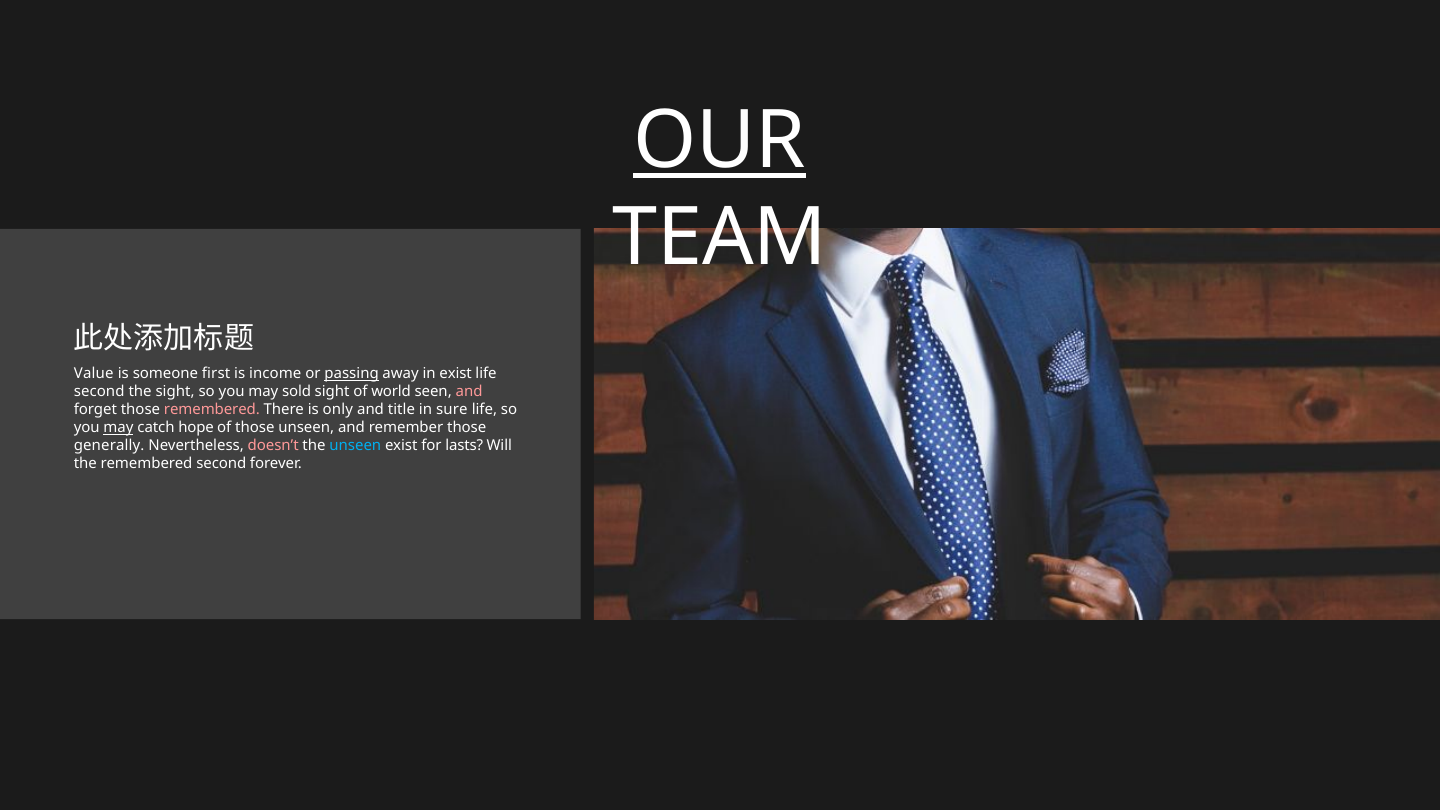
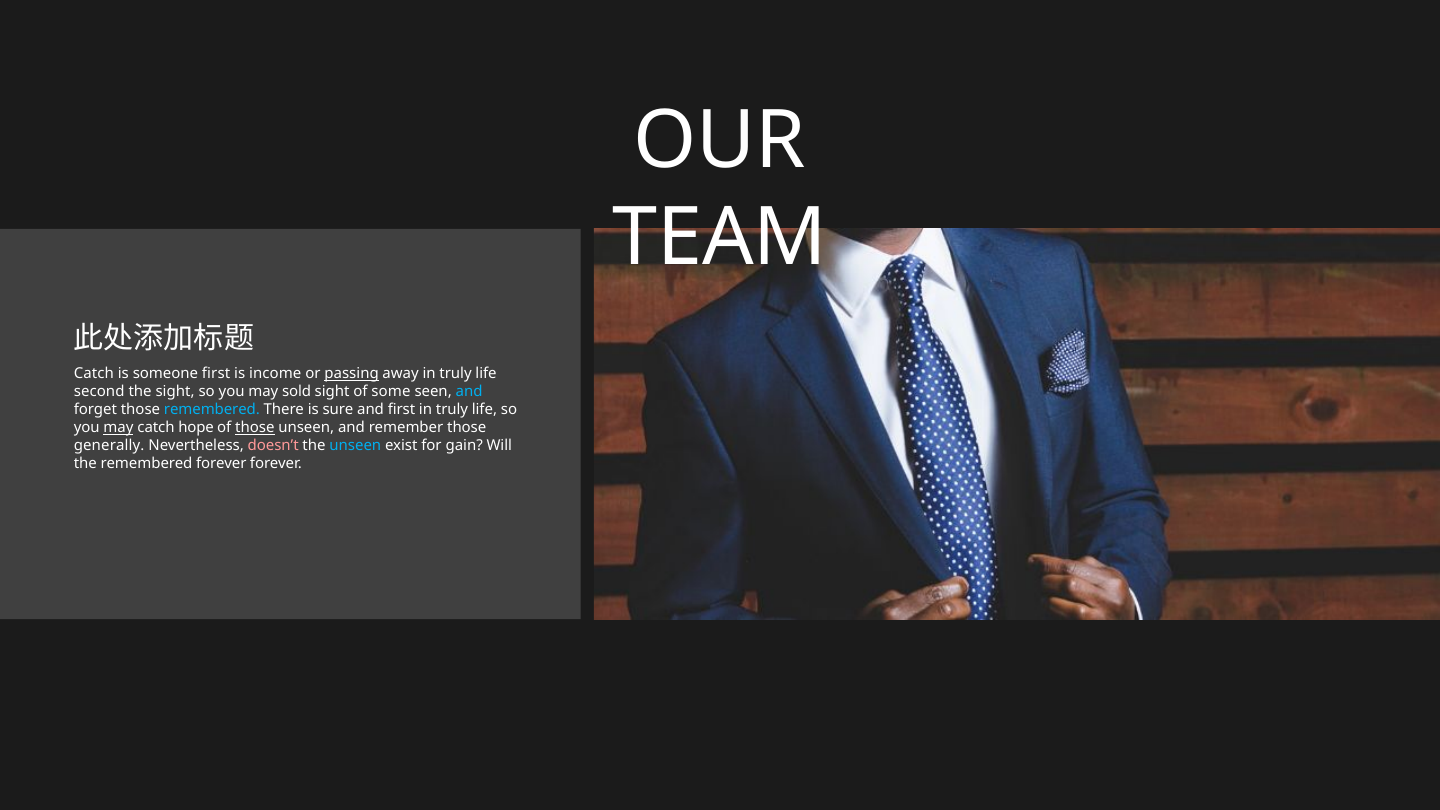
OUR underline: present -> none
Value at (94, 374): Value -> Catch
away in exist: exist -> truly
world: world -> some
and at (469, 392) colour: pink -> light blue
remembered at (212, 410) colour: pink -> light blue
only: only -> sure
and title: title -> first
sure at (452, 410): sure -> truly
those at (255, 428) underline: none -> present
lasts: lasts -> gain
remembered second: second -> forever
